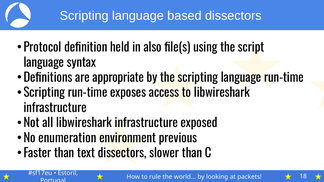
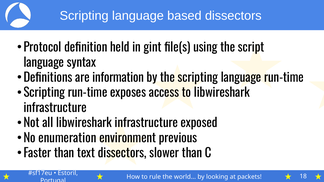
also: also -> gint
appropriate: appropriate -> information
